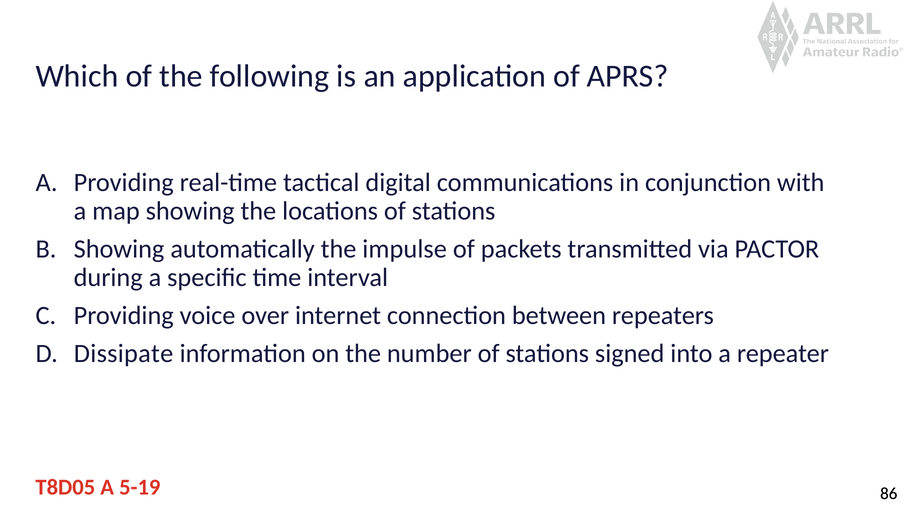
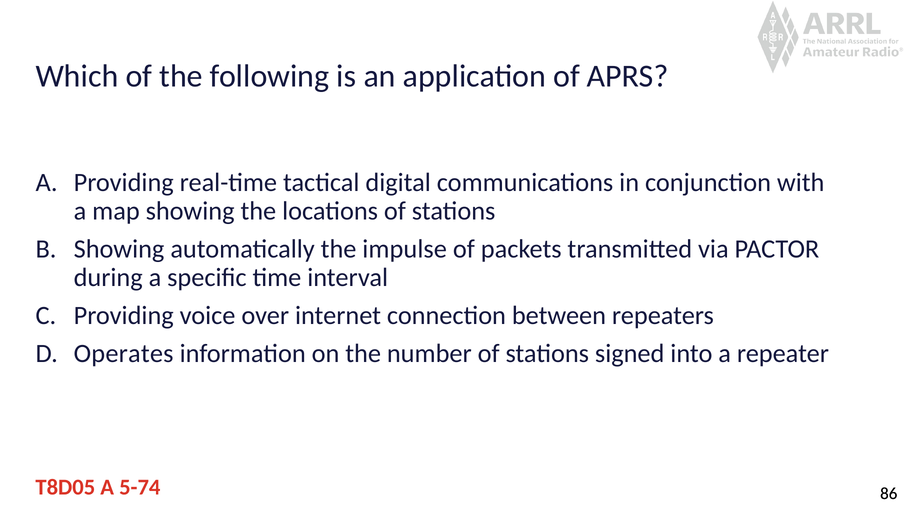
Dissipate: Dissipate -> Operates
5-19: 5-19 -> 5-74
